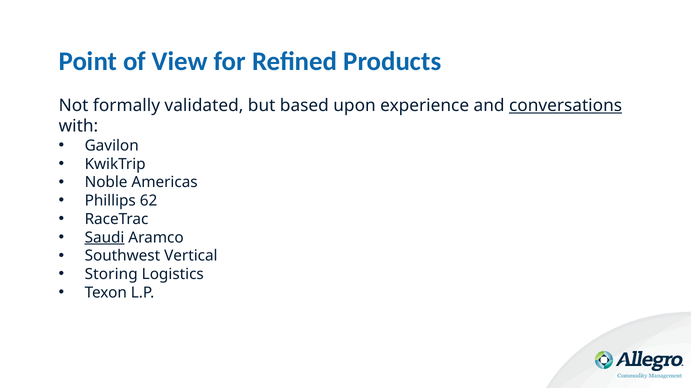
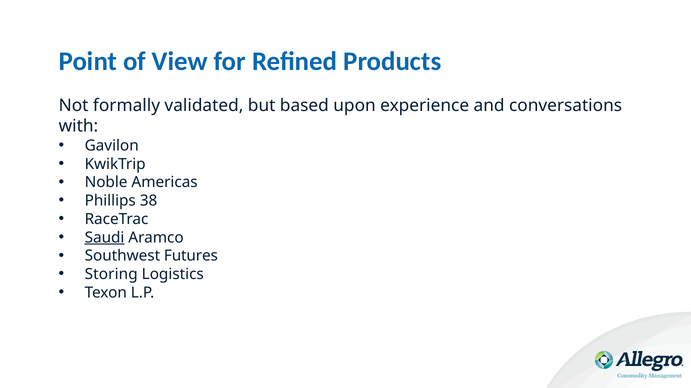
conversations underline: present -> none
62: 62 -> 38
Vertical: Vertical -> Futures
